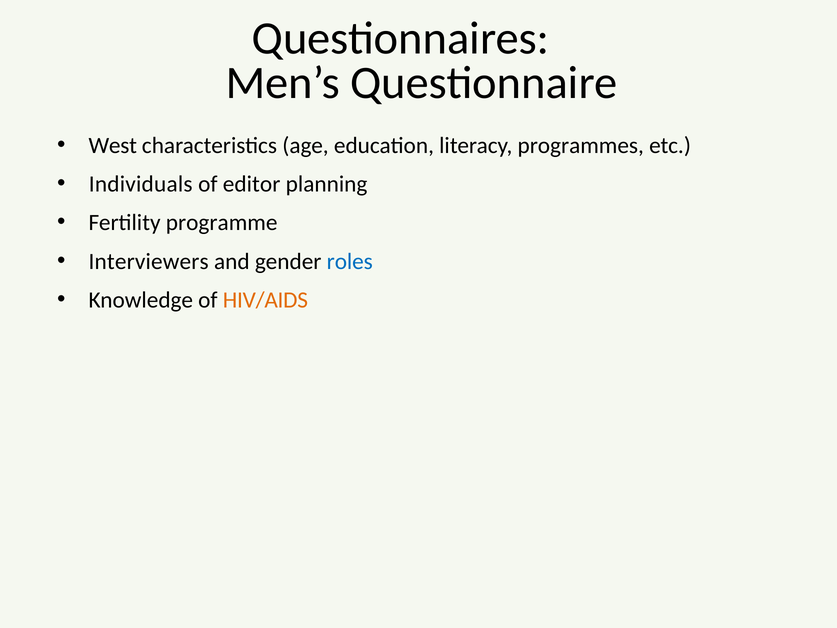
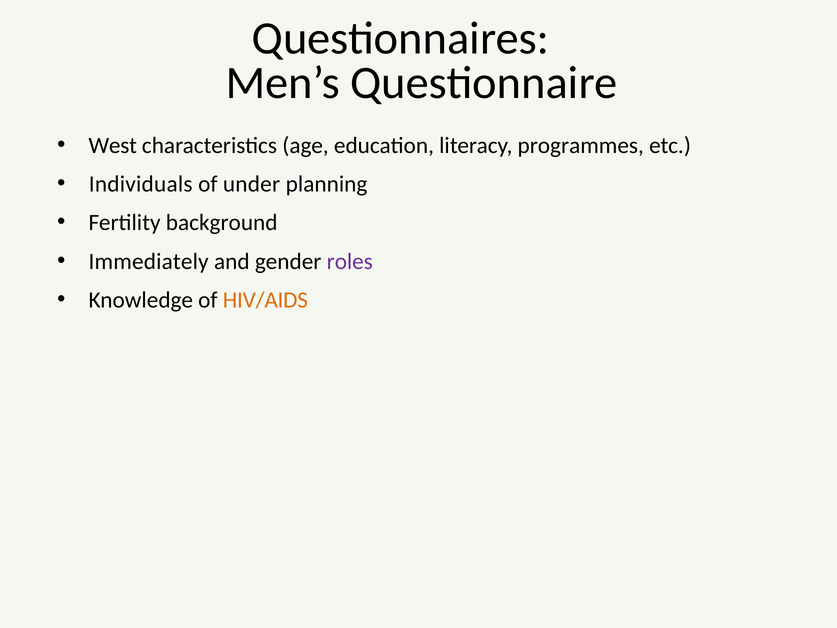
editor: editor -> under
programme: programme -> background
Interviewers: Interviewers -> Immediately
roles colour: blue -> purple
